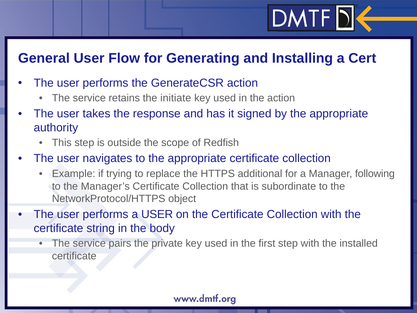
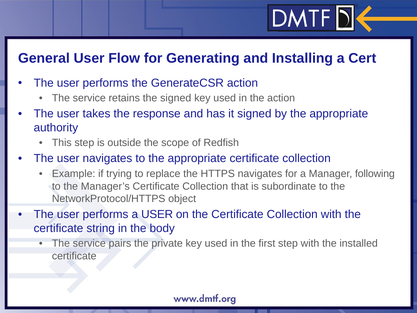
the initiate: initiate -> signed
HTTPS additional: additional -> navigates
